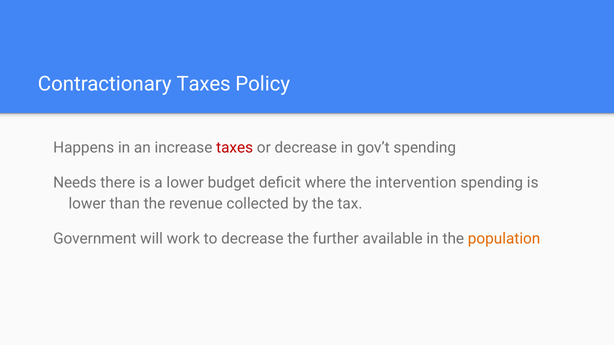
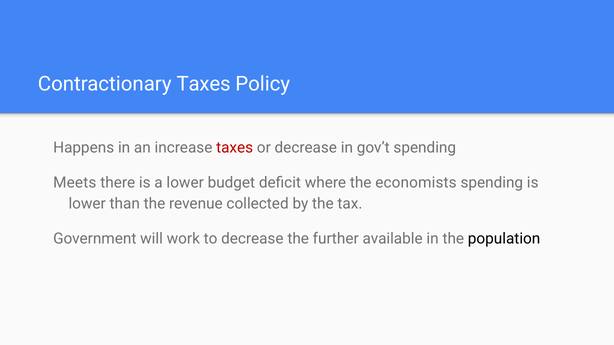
Needs: Needs -> Meets
intervention: intervention -> economists
population colour: orange -> black
